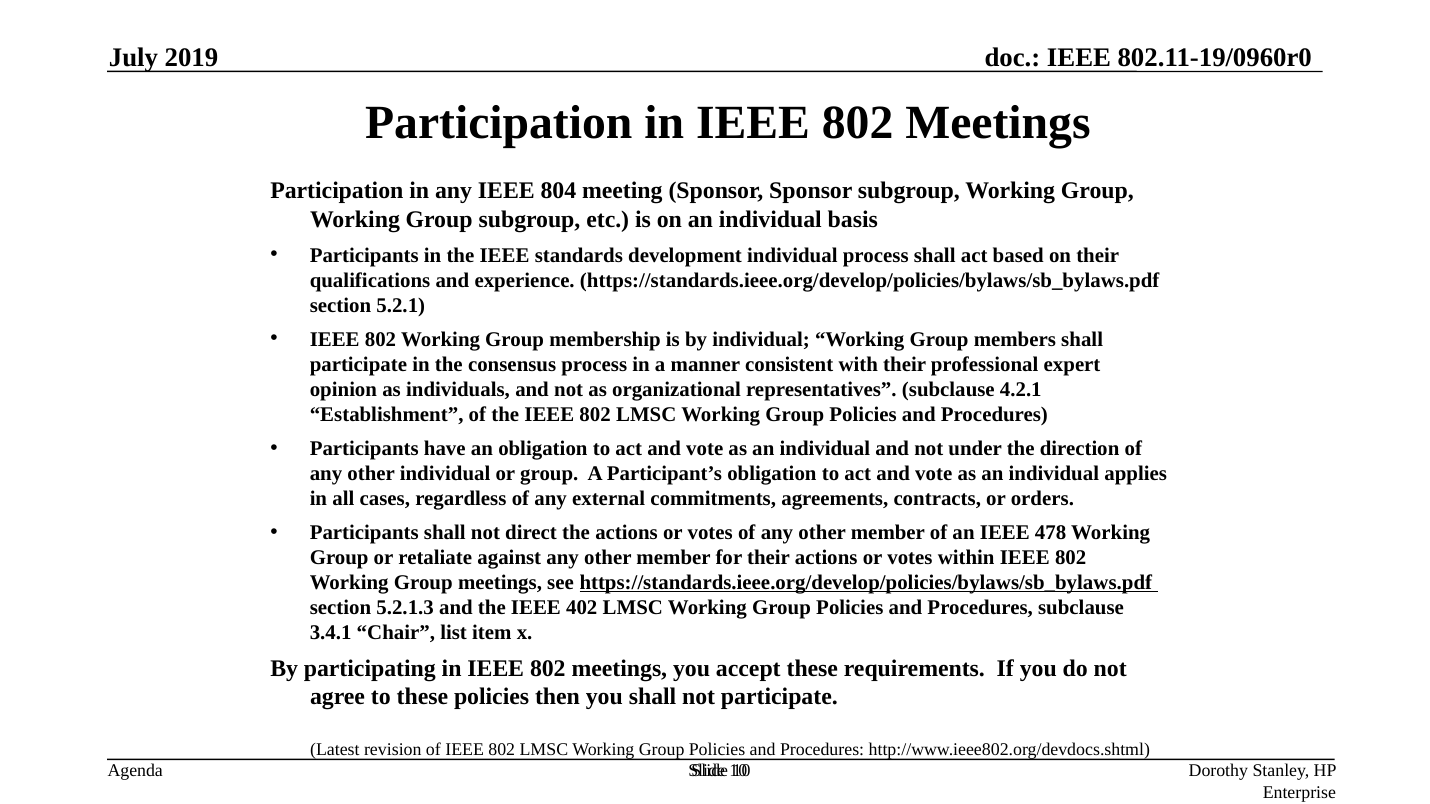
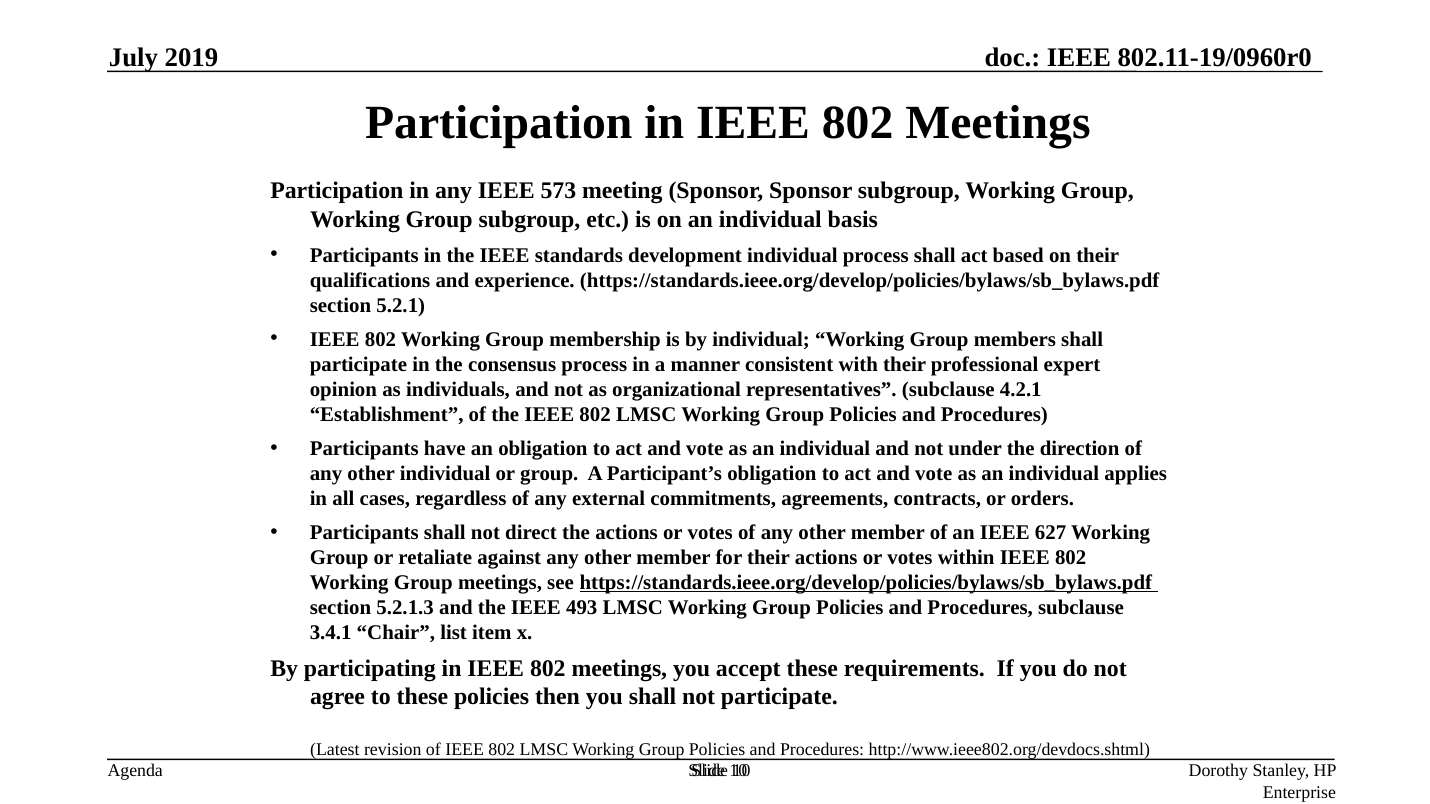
804: 804 -> 573
478: 478 -> 627
402: 402 -> 493
